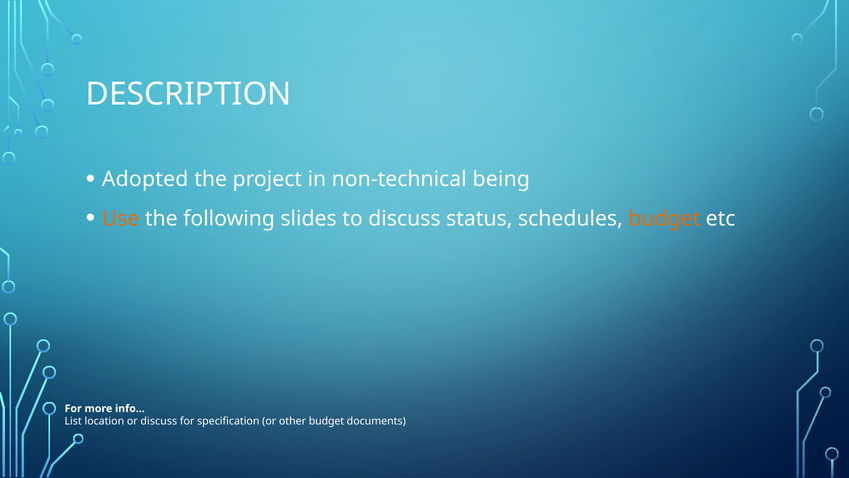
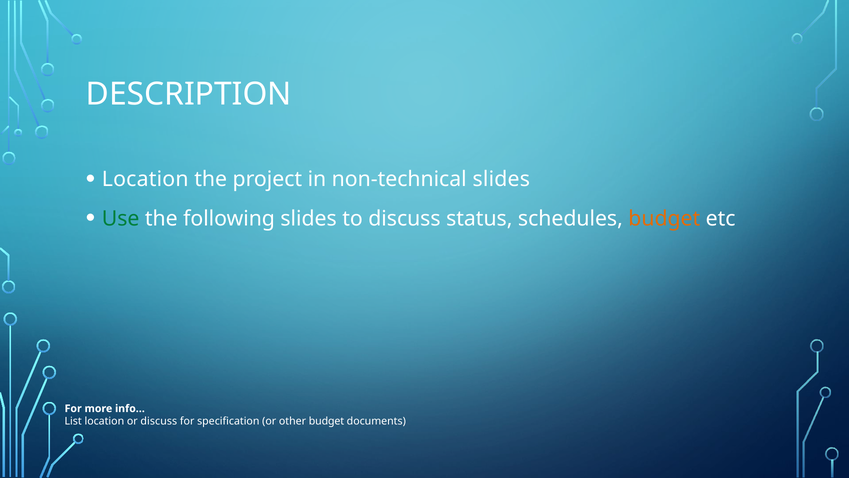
Adopted at (145, 179): Adopted -> Location
non-technical being: being -> slides
Use colour: orange -> green
